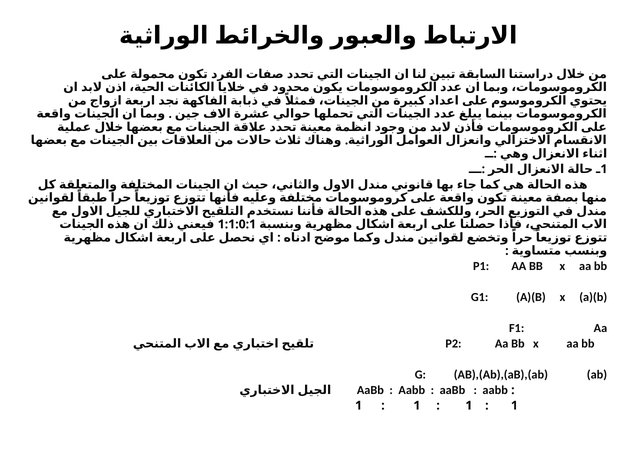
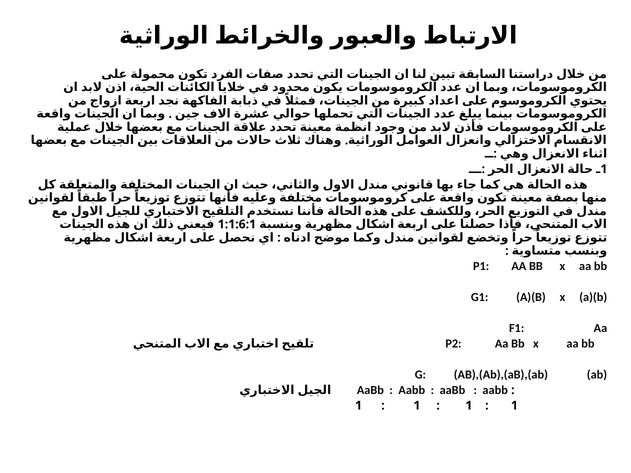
1:1:0:1: 1:1:0:1 -> 1:1:6:1
